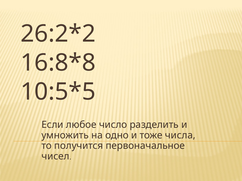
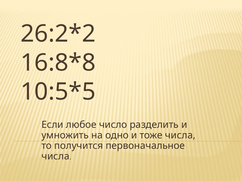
чисел at (55, 157): чисел -> числа
